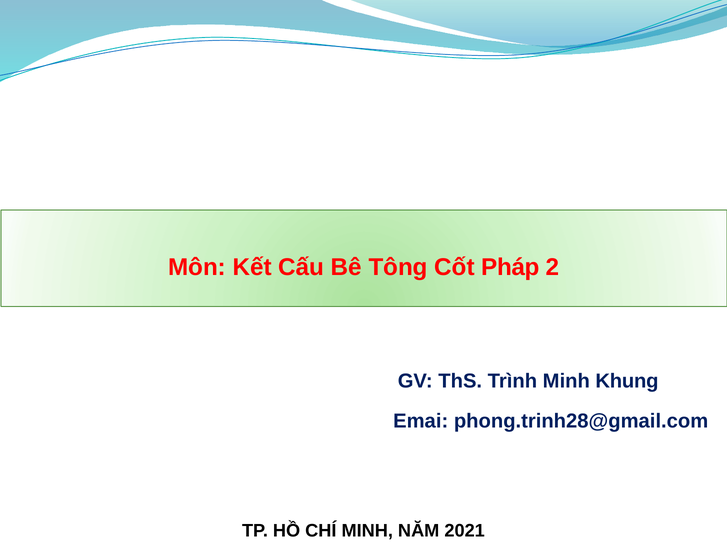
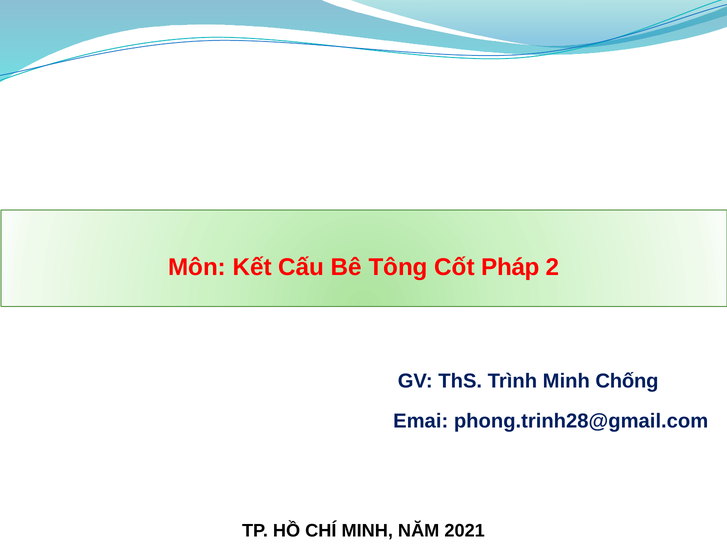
Khung: Khung -> Chống
